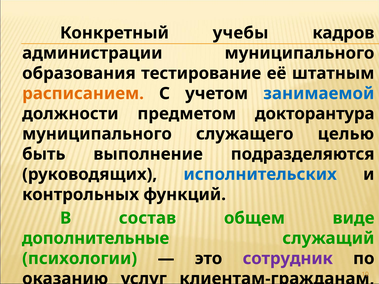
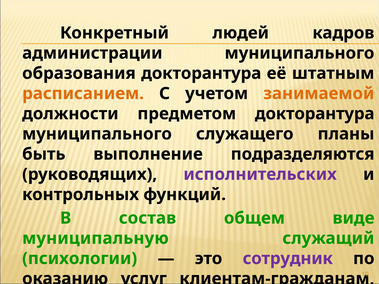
учебы: учебы -> людей
образования тестирование: тестирование -> докторантура
занимаемой colour: blue -> orange
целью: целью -> планы
исполнительских colour: blue -> purple
дополнительные: дополнительные -> муниципальную
